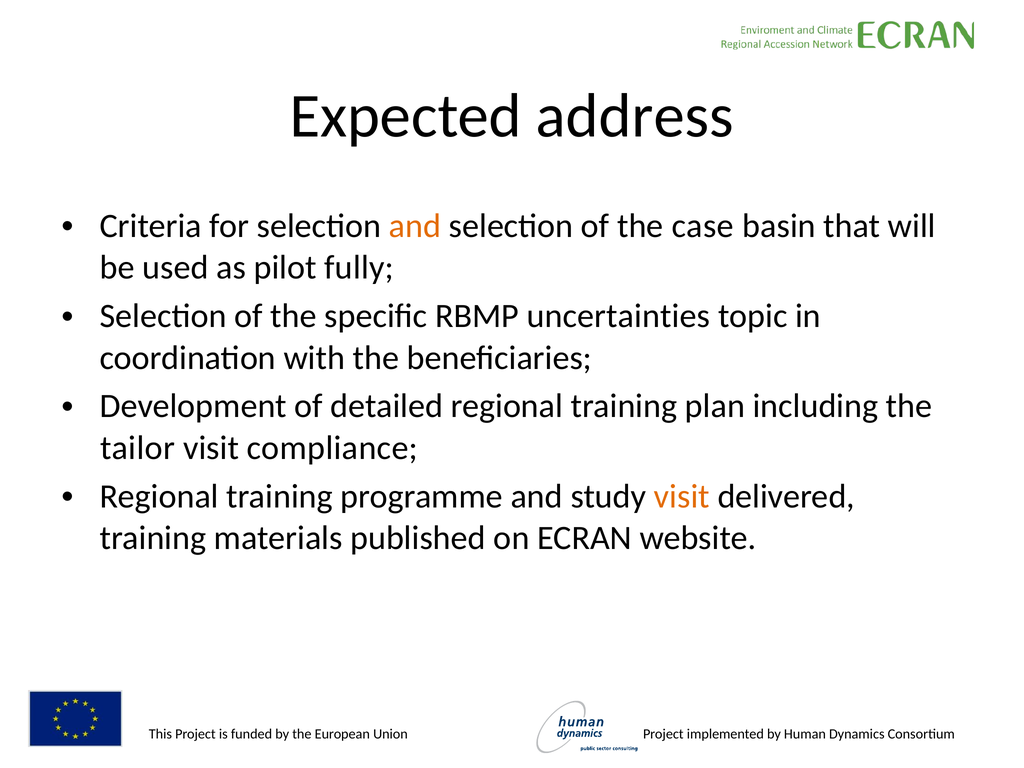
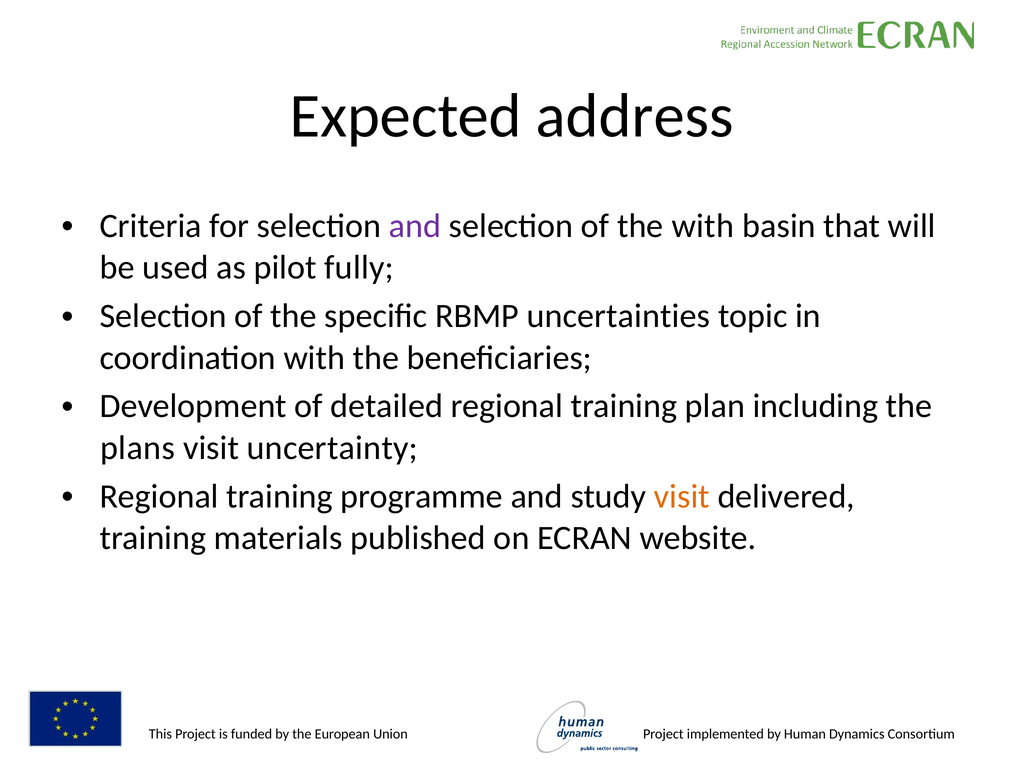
and at (415, 226) colour: orange -> purple
the case: case -> with
tailor: tailor -> plans
compliance: compliance -> uncertainty
